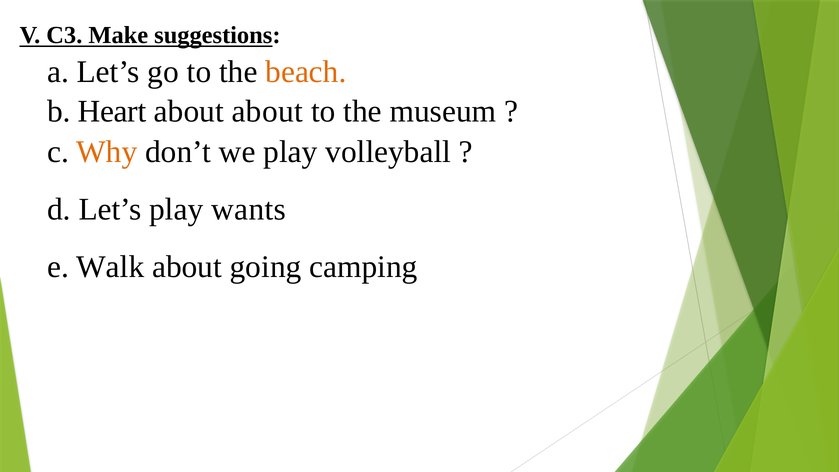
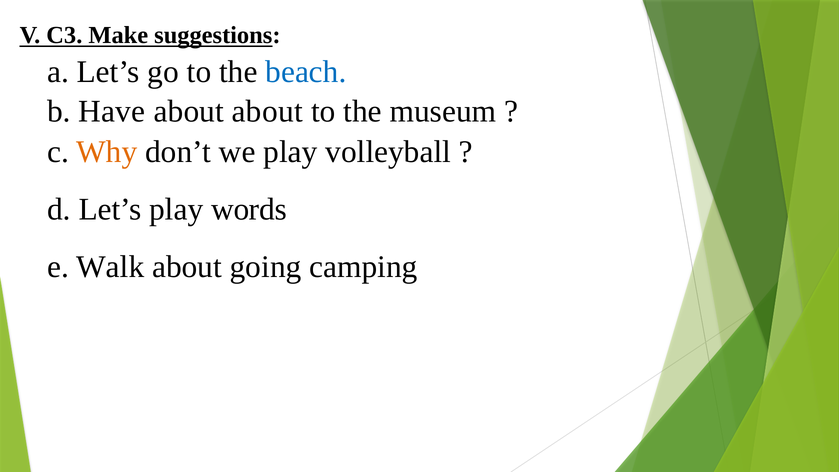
beach colour: orange -> blue
Heart: Heart -> Have
wants: wants -> words
